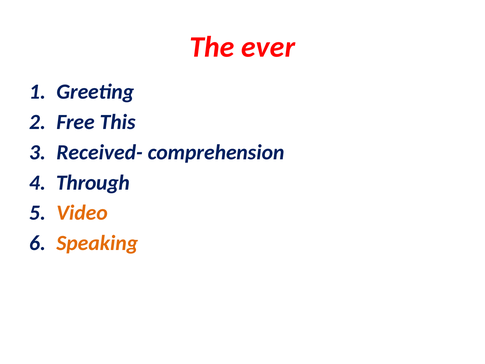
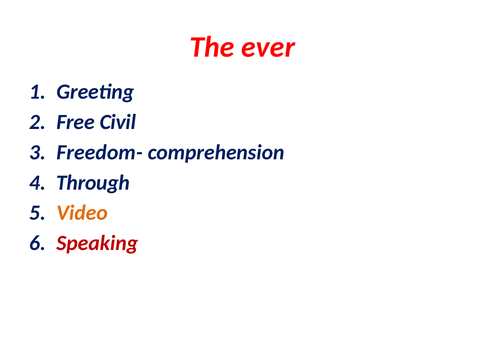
This: This -> Civil
Received-: Received- -> Freedom-
Speaking colour: orange -> red
